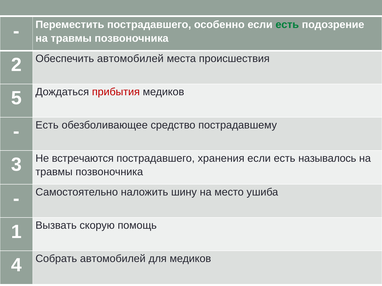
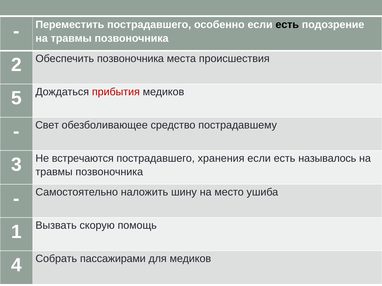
есть at (287, 25) colour: green -> black
Обеспечить автомобилей: автомобилей -> позвоночника
Есть at (47, 125): Есть -> Свет
Собрать автомобилей: автомобилей -> пассажирами
